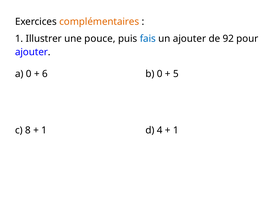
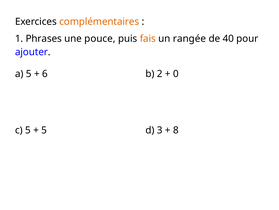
Illustrer: Illustrer -> Phrases
fais colour: blue -> orange
un ajouter: ajouter -> rangée
92: 92 -> 40
a 0: 0 -> 5
b 0: 0 -> 2
5: 5 -> 0
c 8: 8 -> 5
1 at (44, 130): 1 -> 5
4: 4 -> 3
1 at (176, 130): 1 -> 8
